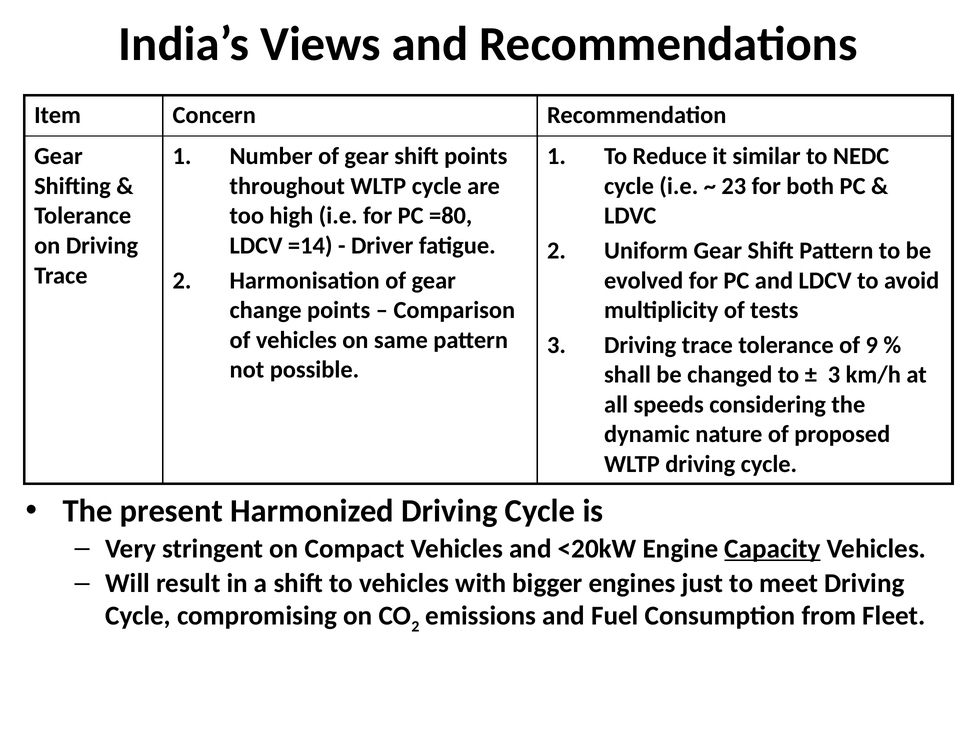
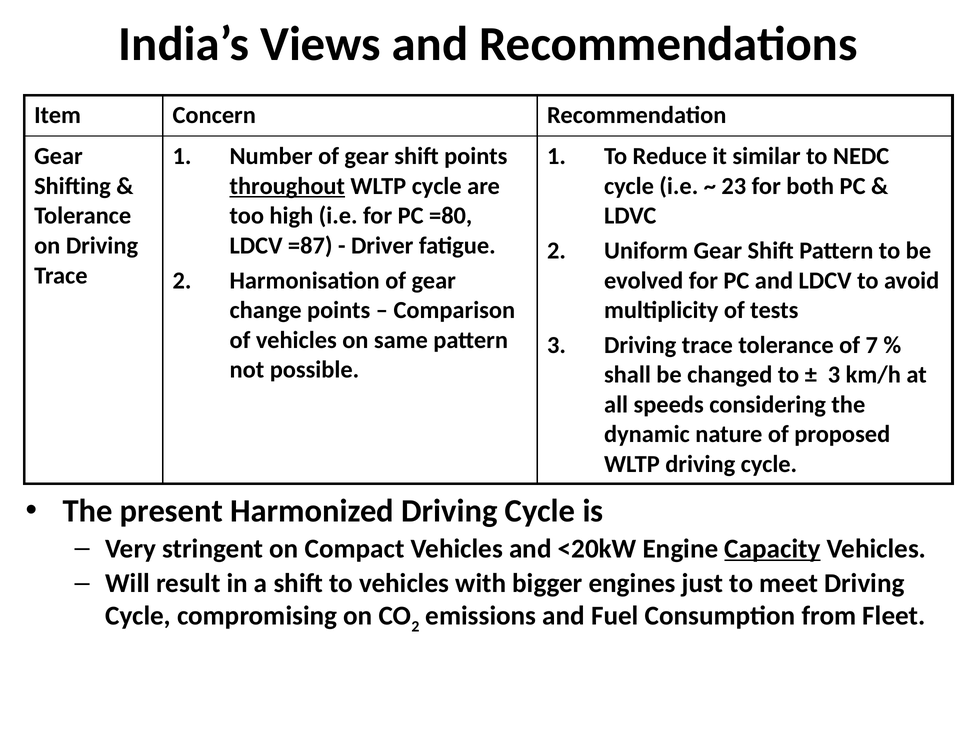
throughout underline: none -> present
=14: =14 -> =87
9: 9 -> 7
